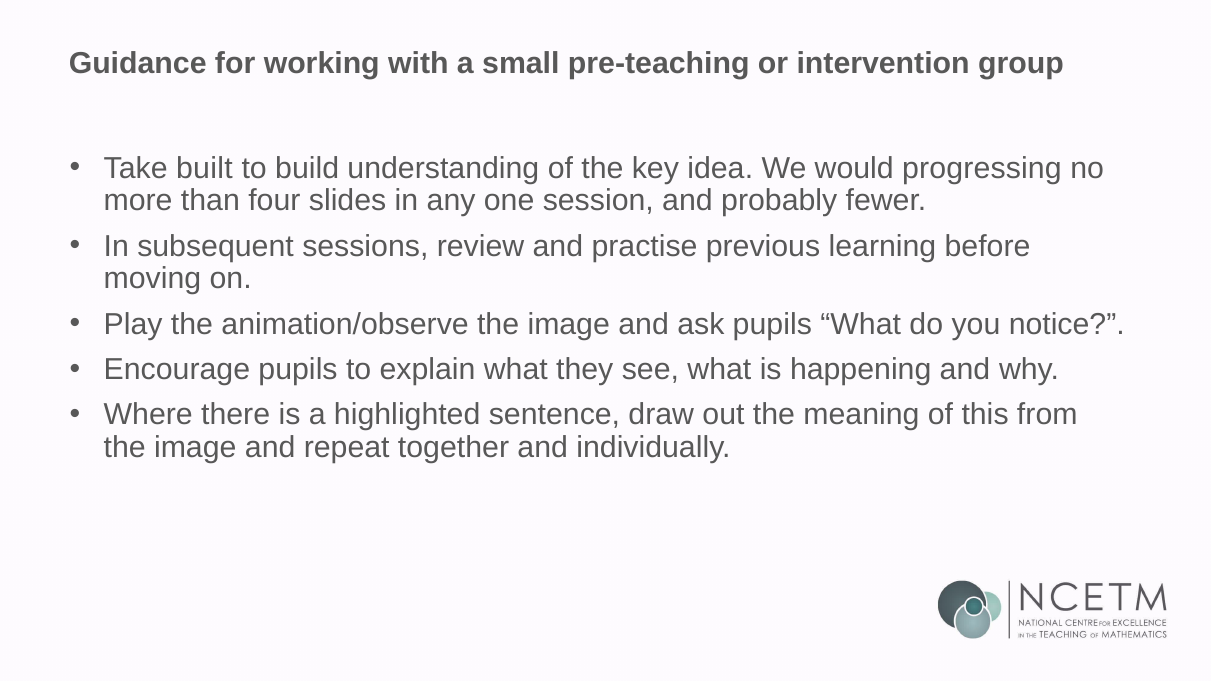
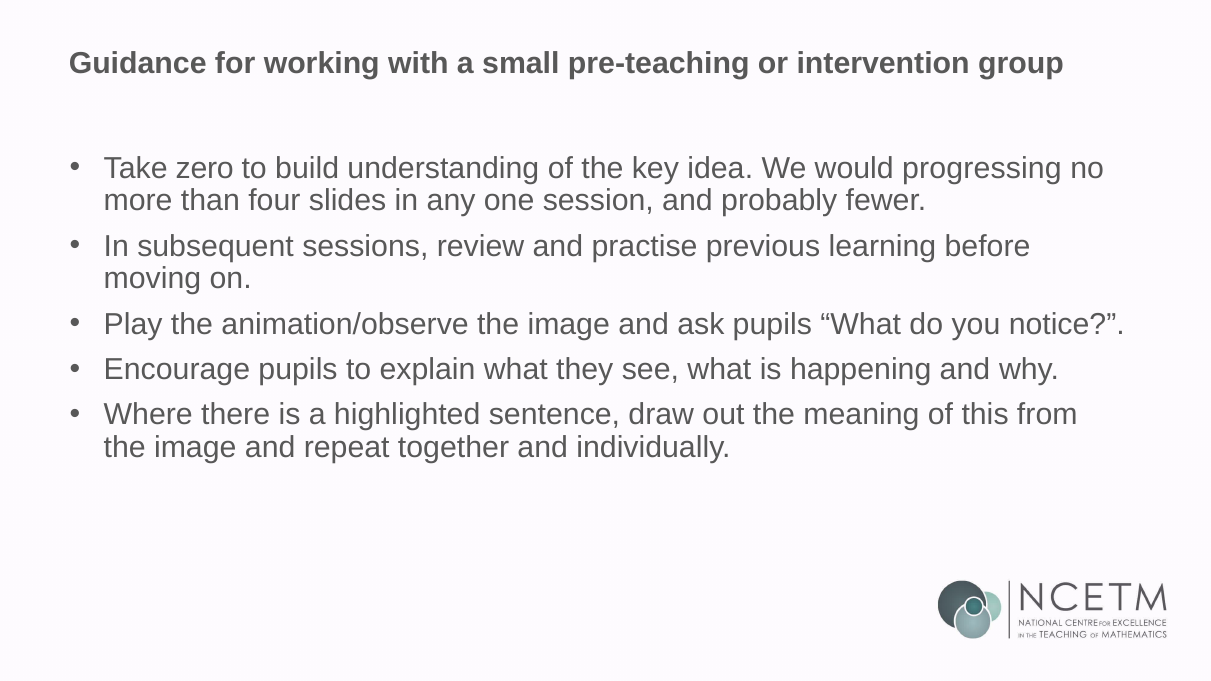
built: built -> zero
